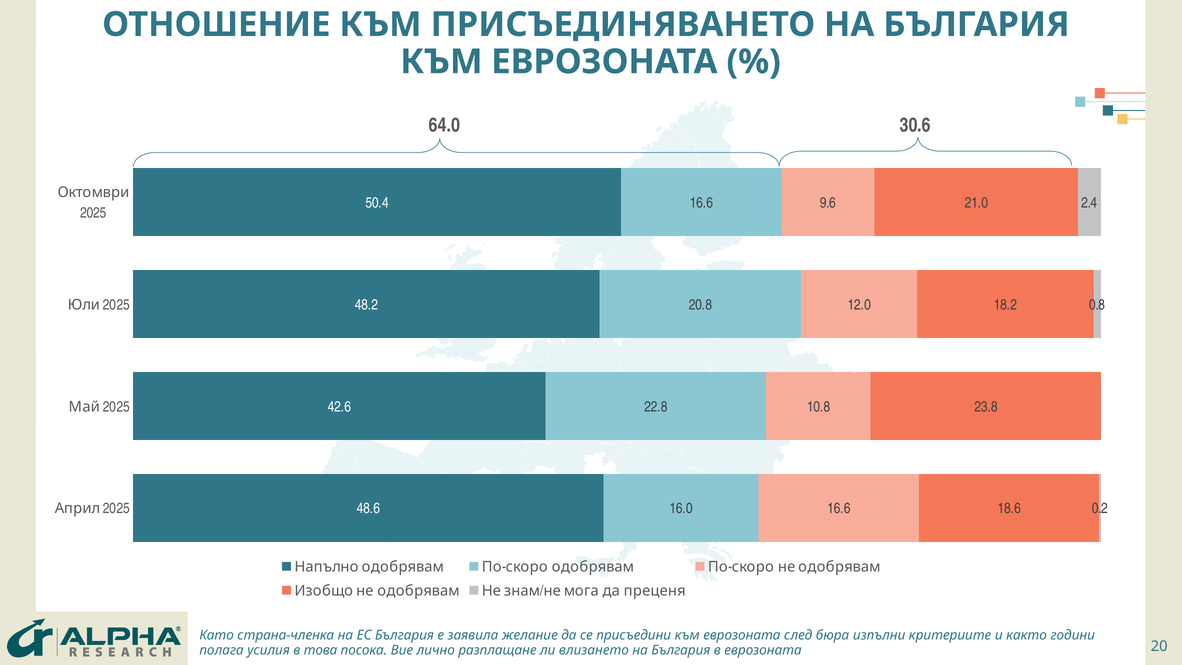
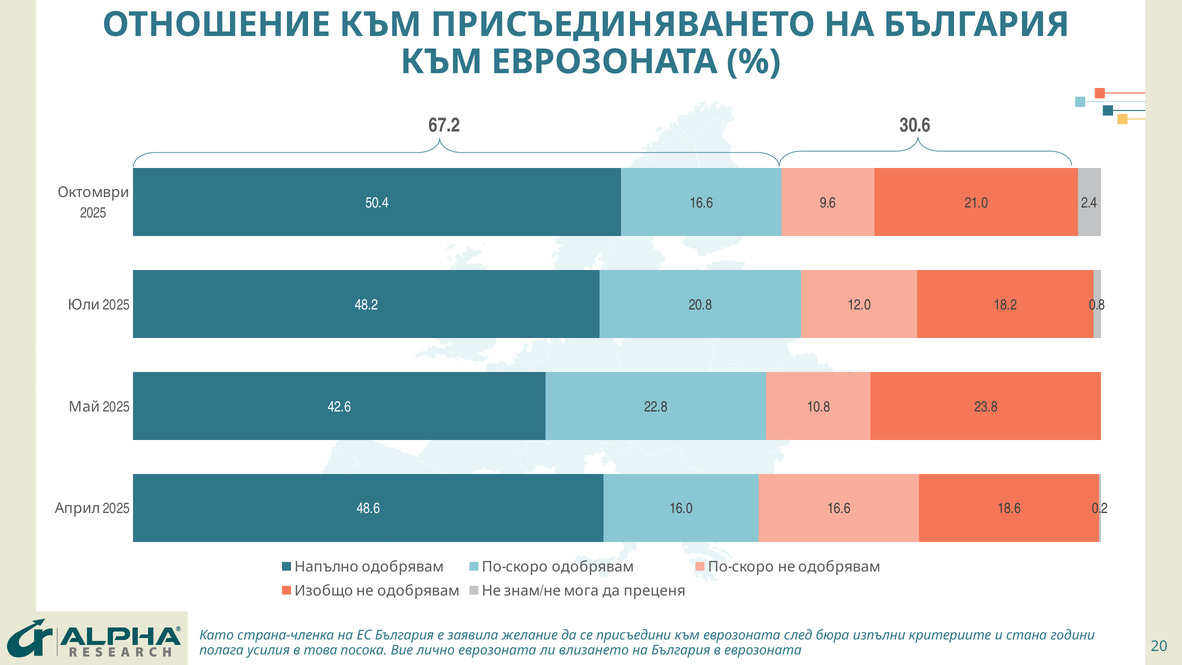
64.0: 64.0 -> 67.2
както: както -> стана
лично разплащане: разплащане -> еврозоната
